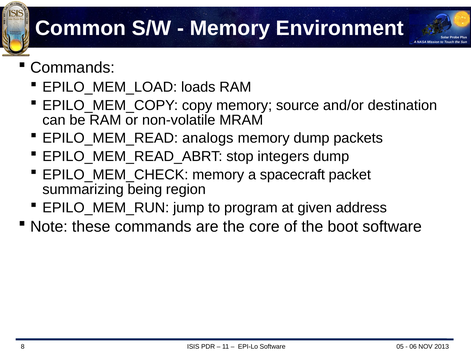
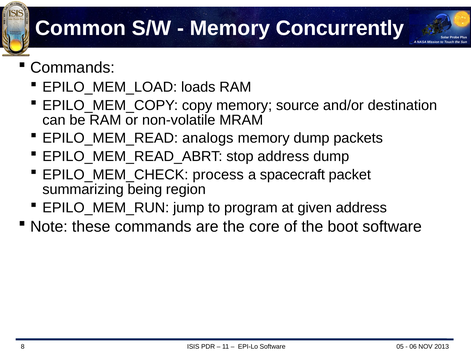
Environment: Environment -> Concurrently
stop integers: integers -> address
EPILO_MEM_CHECK memory: memory -> process
